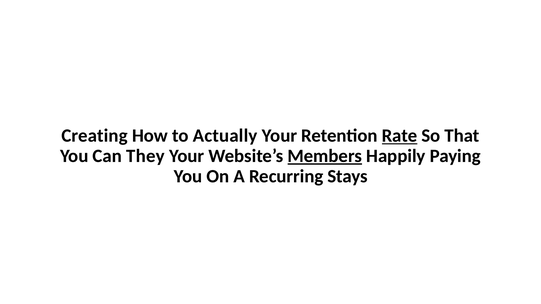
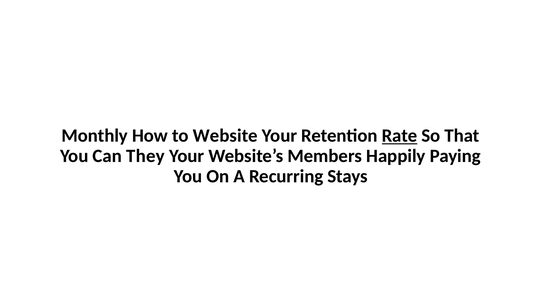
Creating: Creating -> Monthly
Actually: Actually -> Website
Members underline: present -> none
